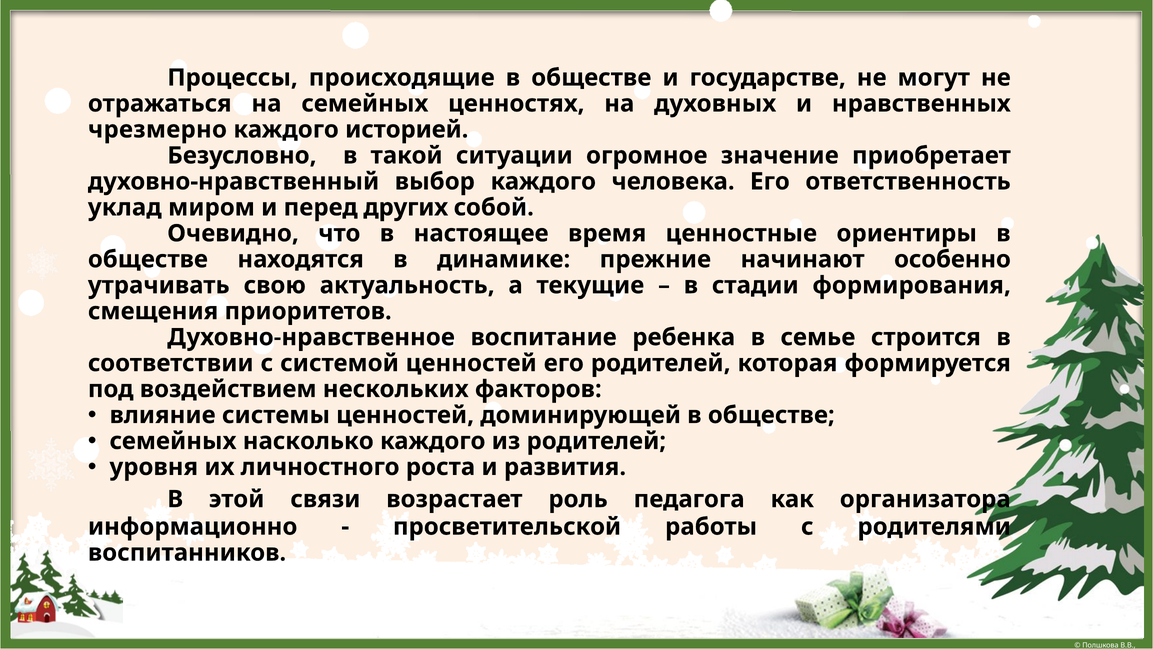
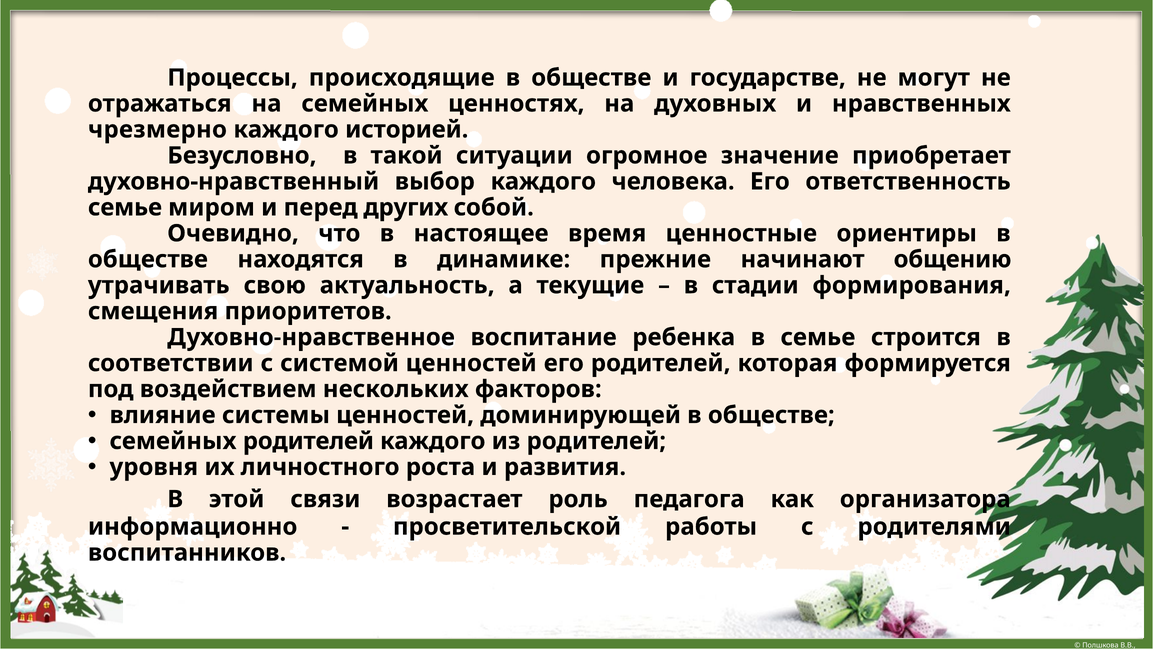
уклад at (125, 207): уклад -> семье
особенно: особенно -> общению
семейных насколько: насколько -> родителей
